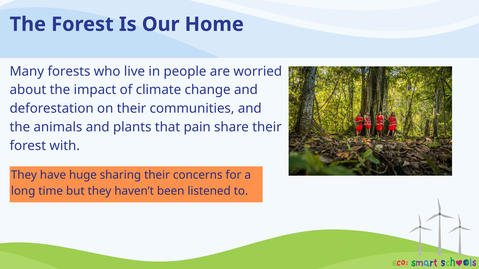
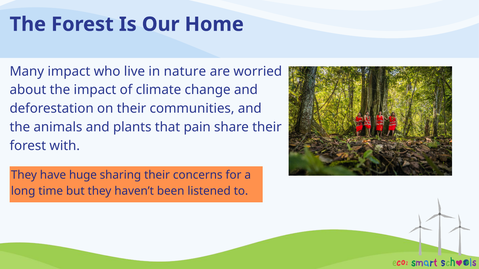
Many forests: forests -> impact
people: people -> nature
